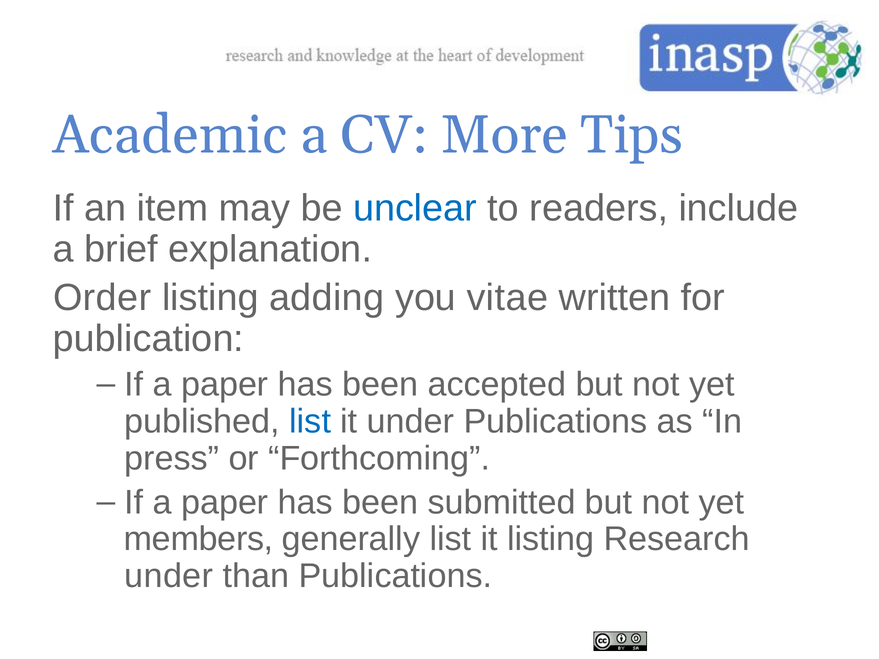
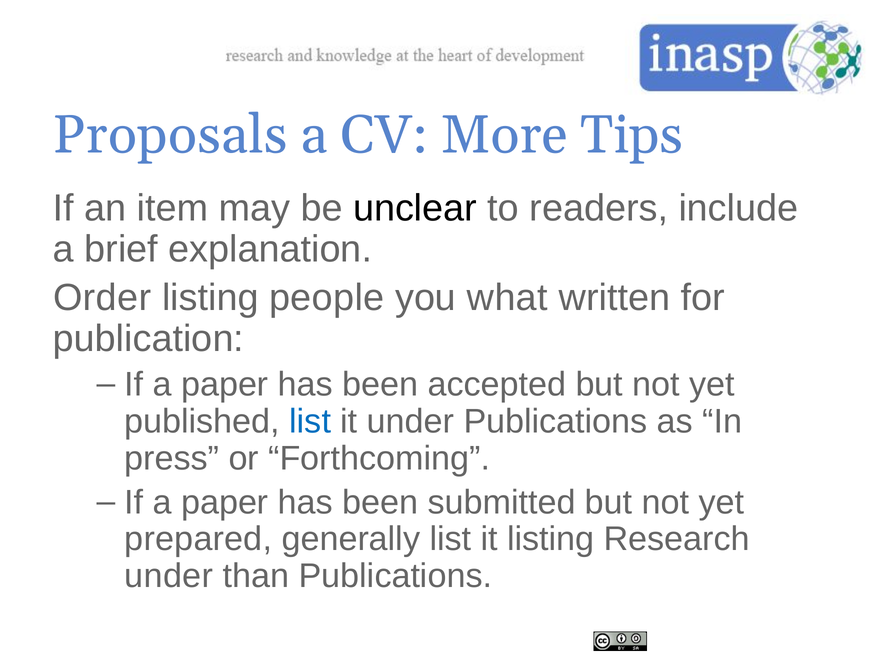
Academic: Academic -> Proposals
unclear colour: blue -> black
adding: adding -> people
vitae: vitae -> what
members: members -> prepared
